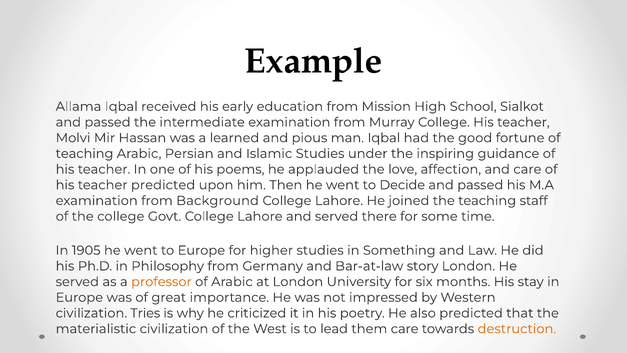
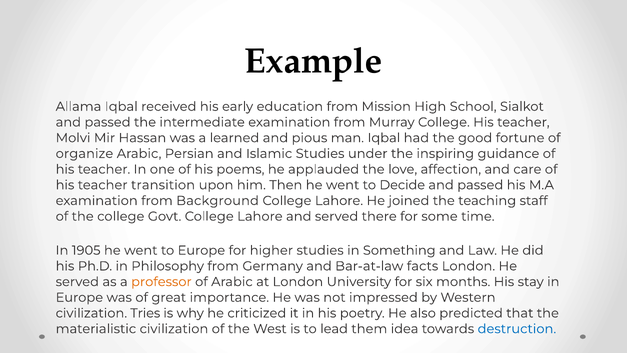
teaching at (85, 153): teaching -> organize
teacher predicted: predicted -> transition
story: story -> facts
them care: care -> idea
destruction colour: orange -> blue
